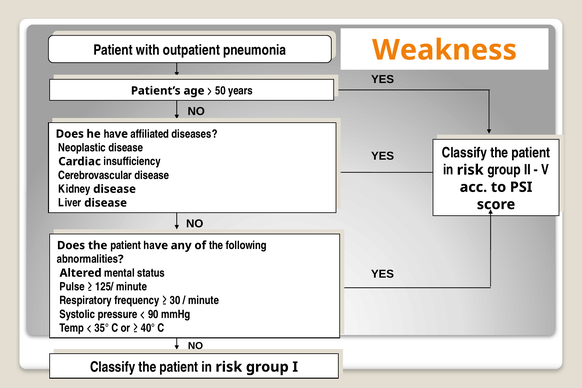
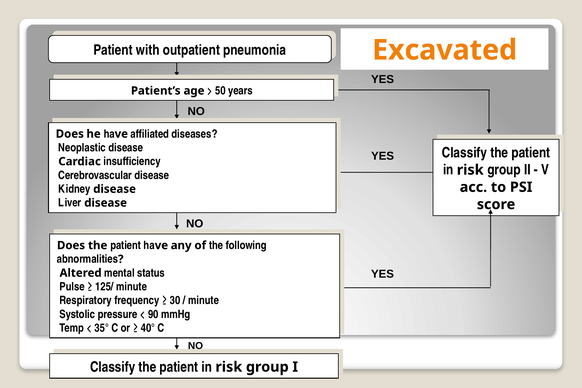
Weakness: Weakness -> Excavated
